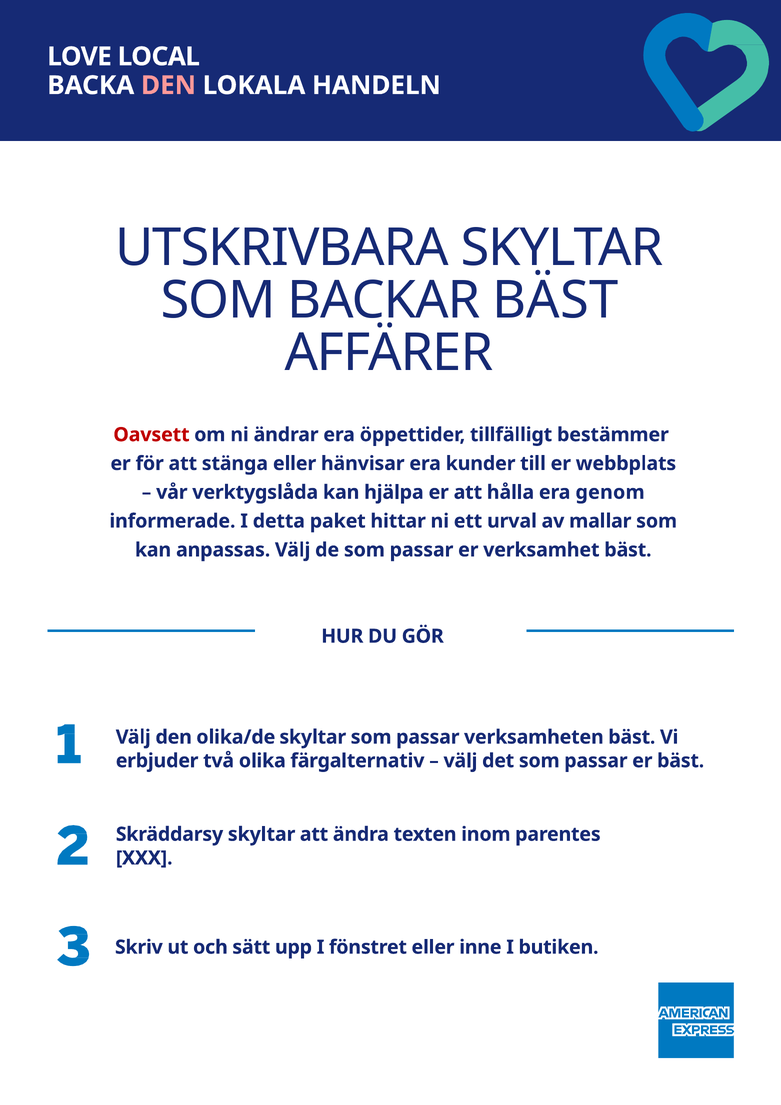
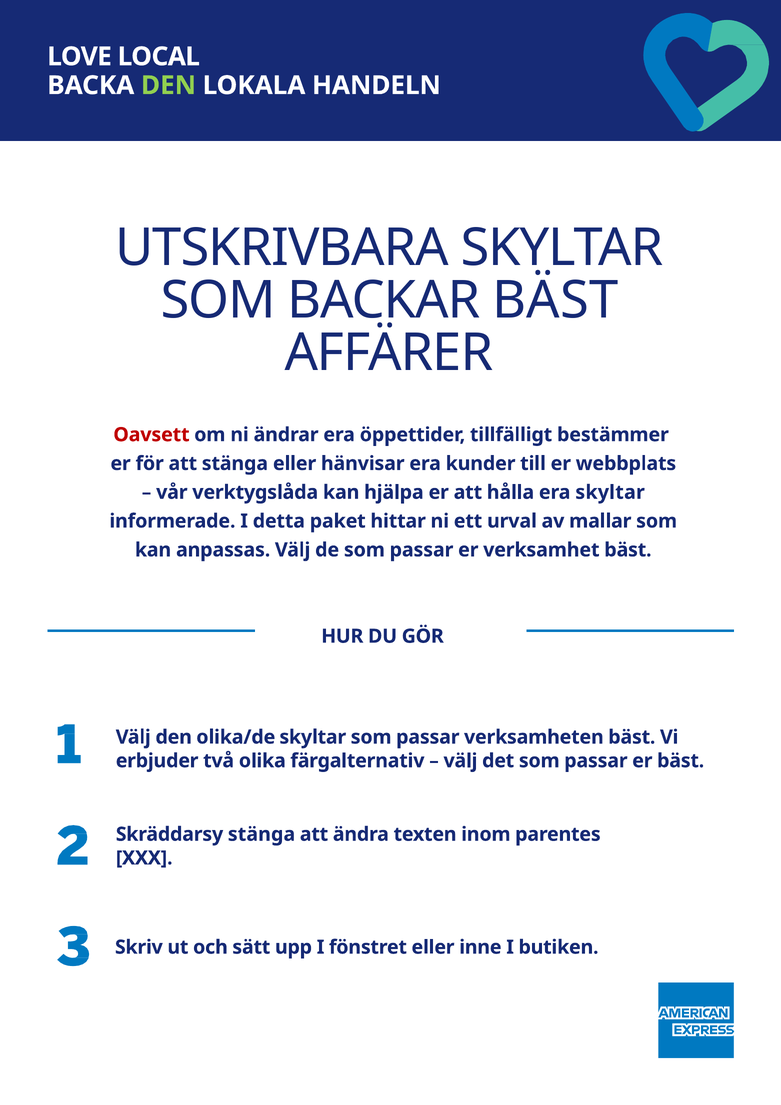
DEN at (168, 85) colour: pink -> light green
era genom: genom -> skyltar
Skräddarsy skyltar: skyltar -> stänga
